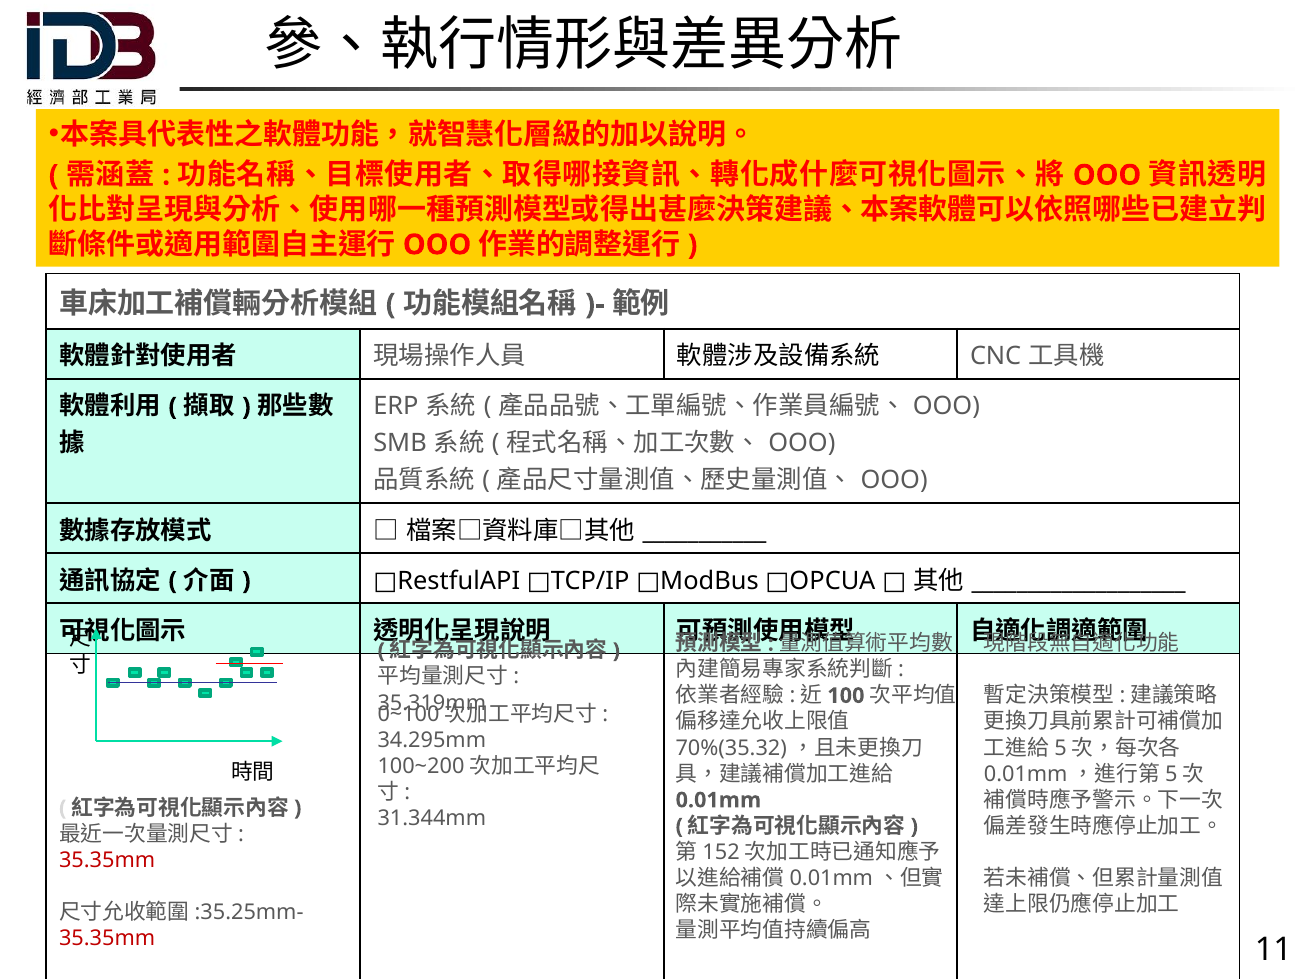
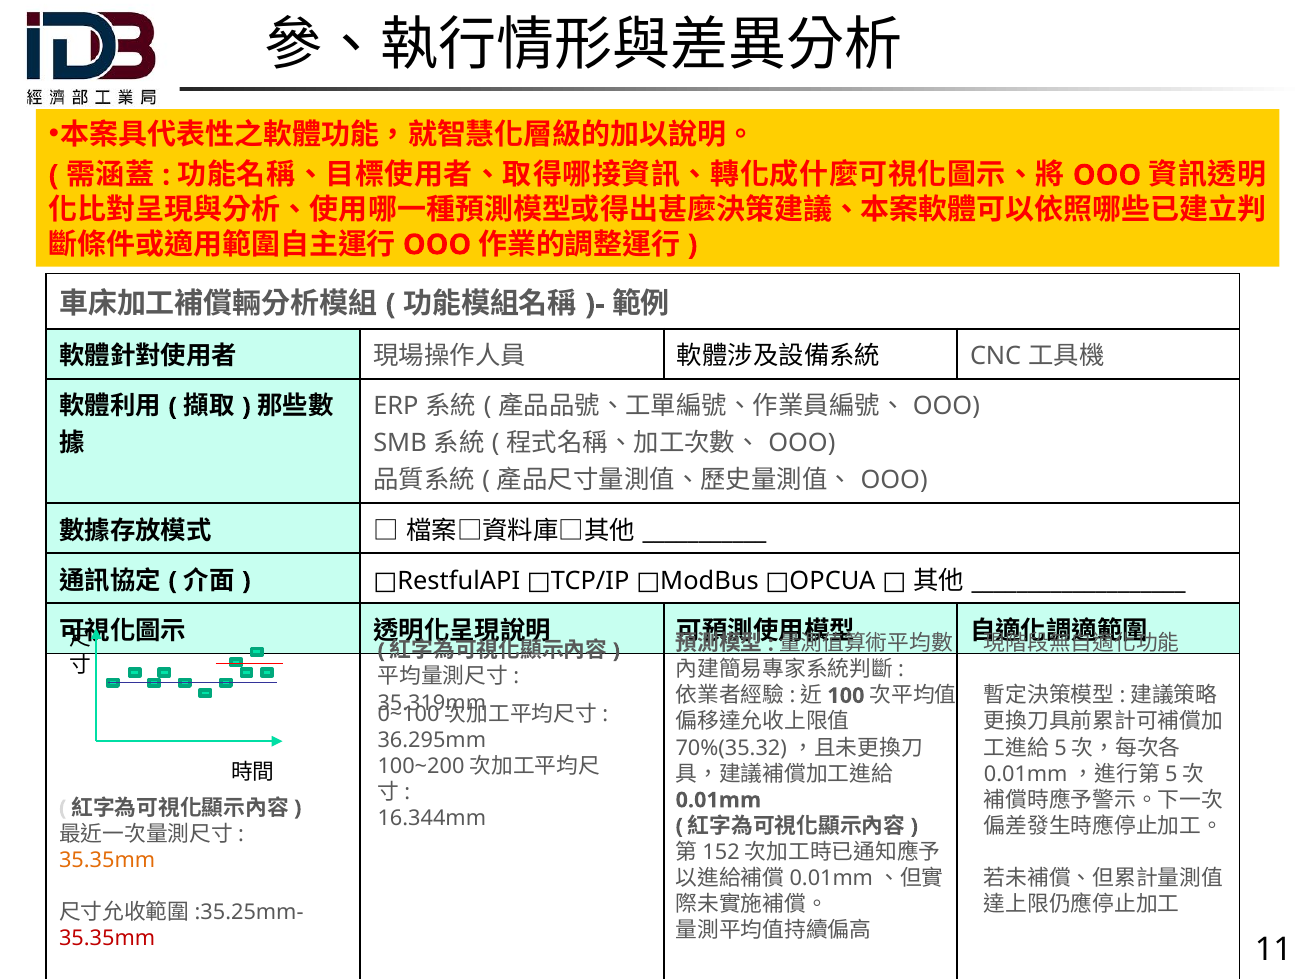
34.295mm: 34.295mm -> 36.295mm
31.344mm: 31.344mm -> 16.344mm
35.35mm at (107, 860) colour: red -> orange
